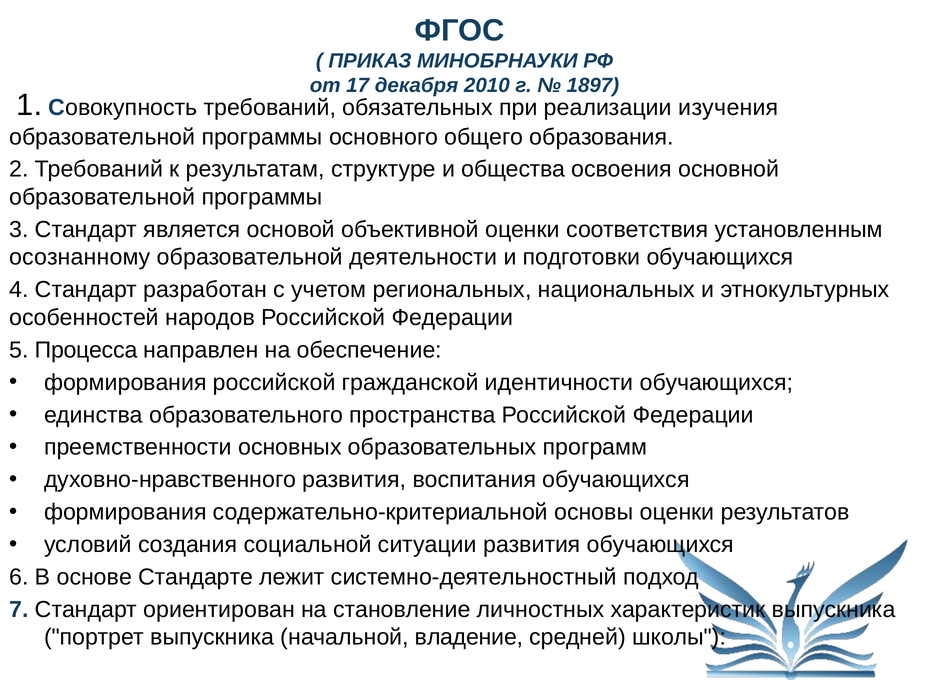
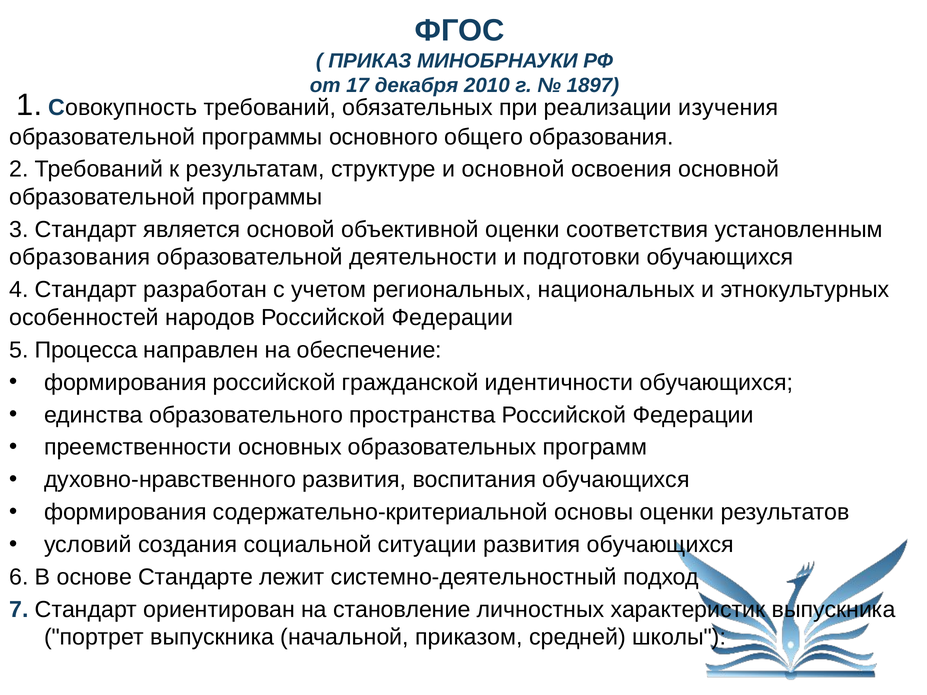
и общества: общества -> основной
осознанному at (80, 257): осознанному -> образования
владение: владение -> приказом
